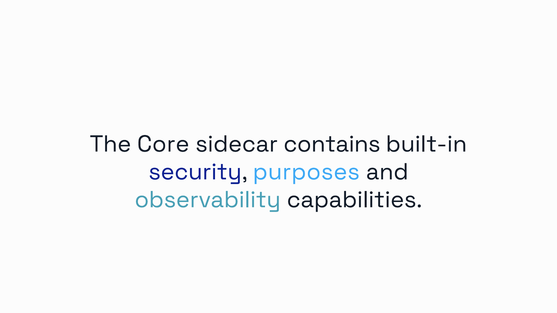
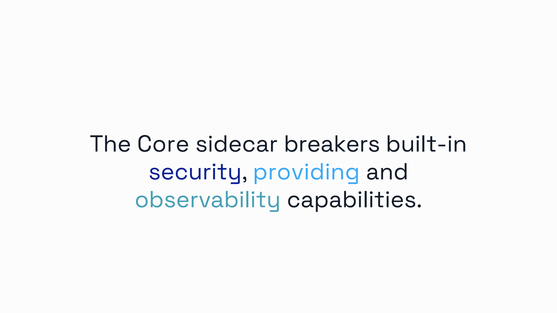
contains: contains -> breakers
purposes: purposes -> providing
